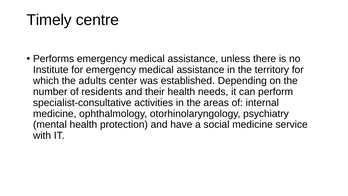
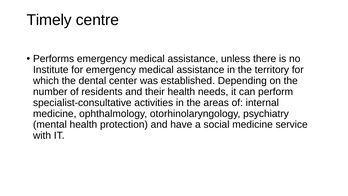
adults: adults -> dental
